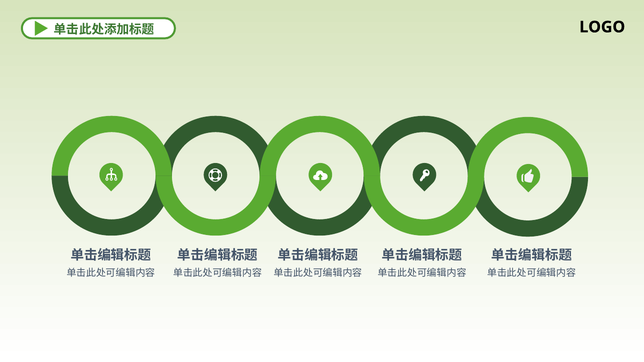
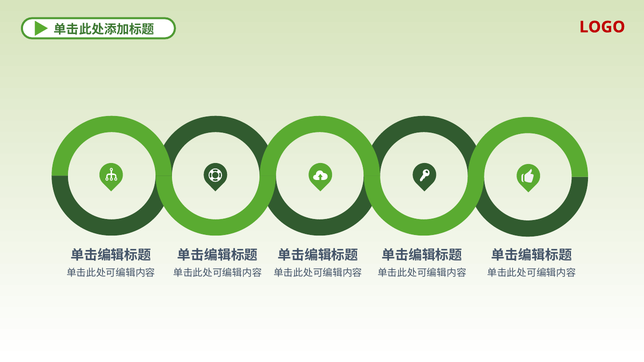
LOGO colour: black -> red
